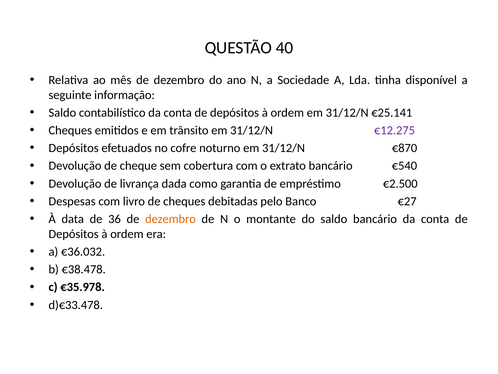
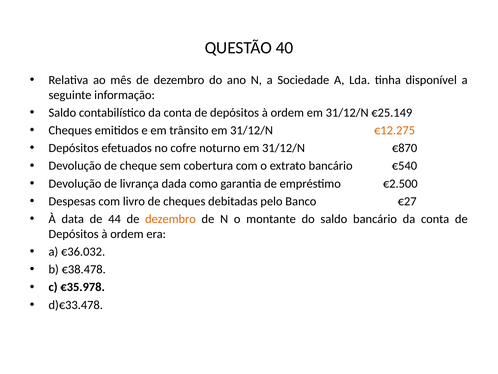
€25.141: €25.141 -> €25.149
€12.275 colour: purple -> orange
36: 36 -> 44
